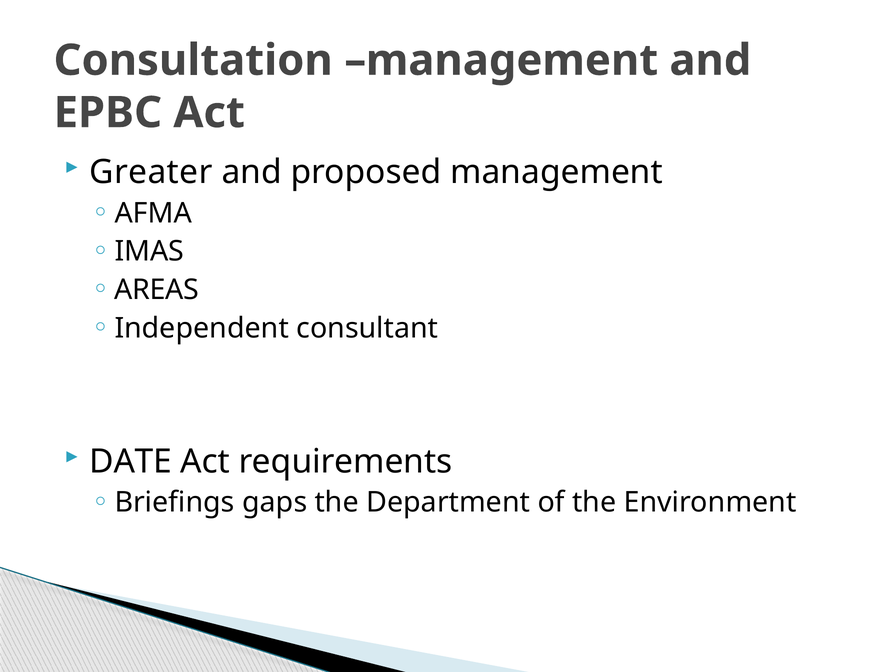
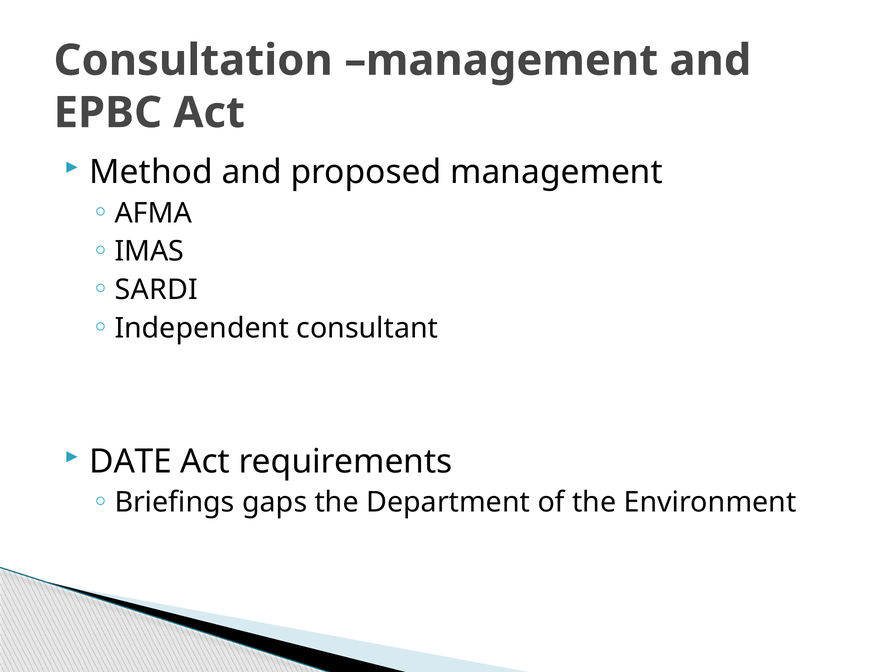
Greater: Greater -> Method
AREAS: AREAS -> SARDI
